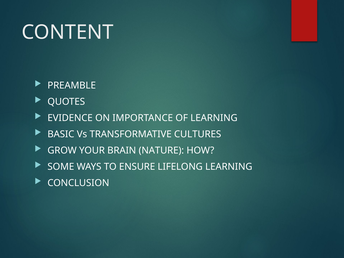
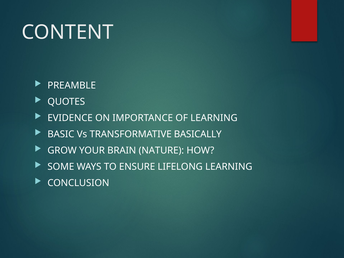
CULTURES: CULTURES -> BASICALLY
